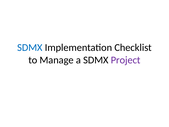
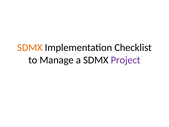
SDMX at (30, 47) colour: blue -> orange
